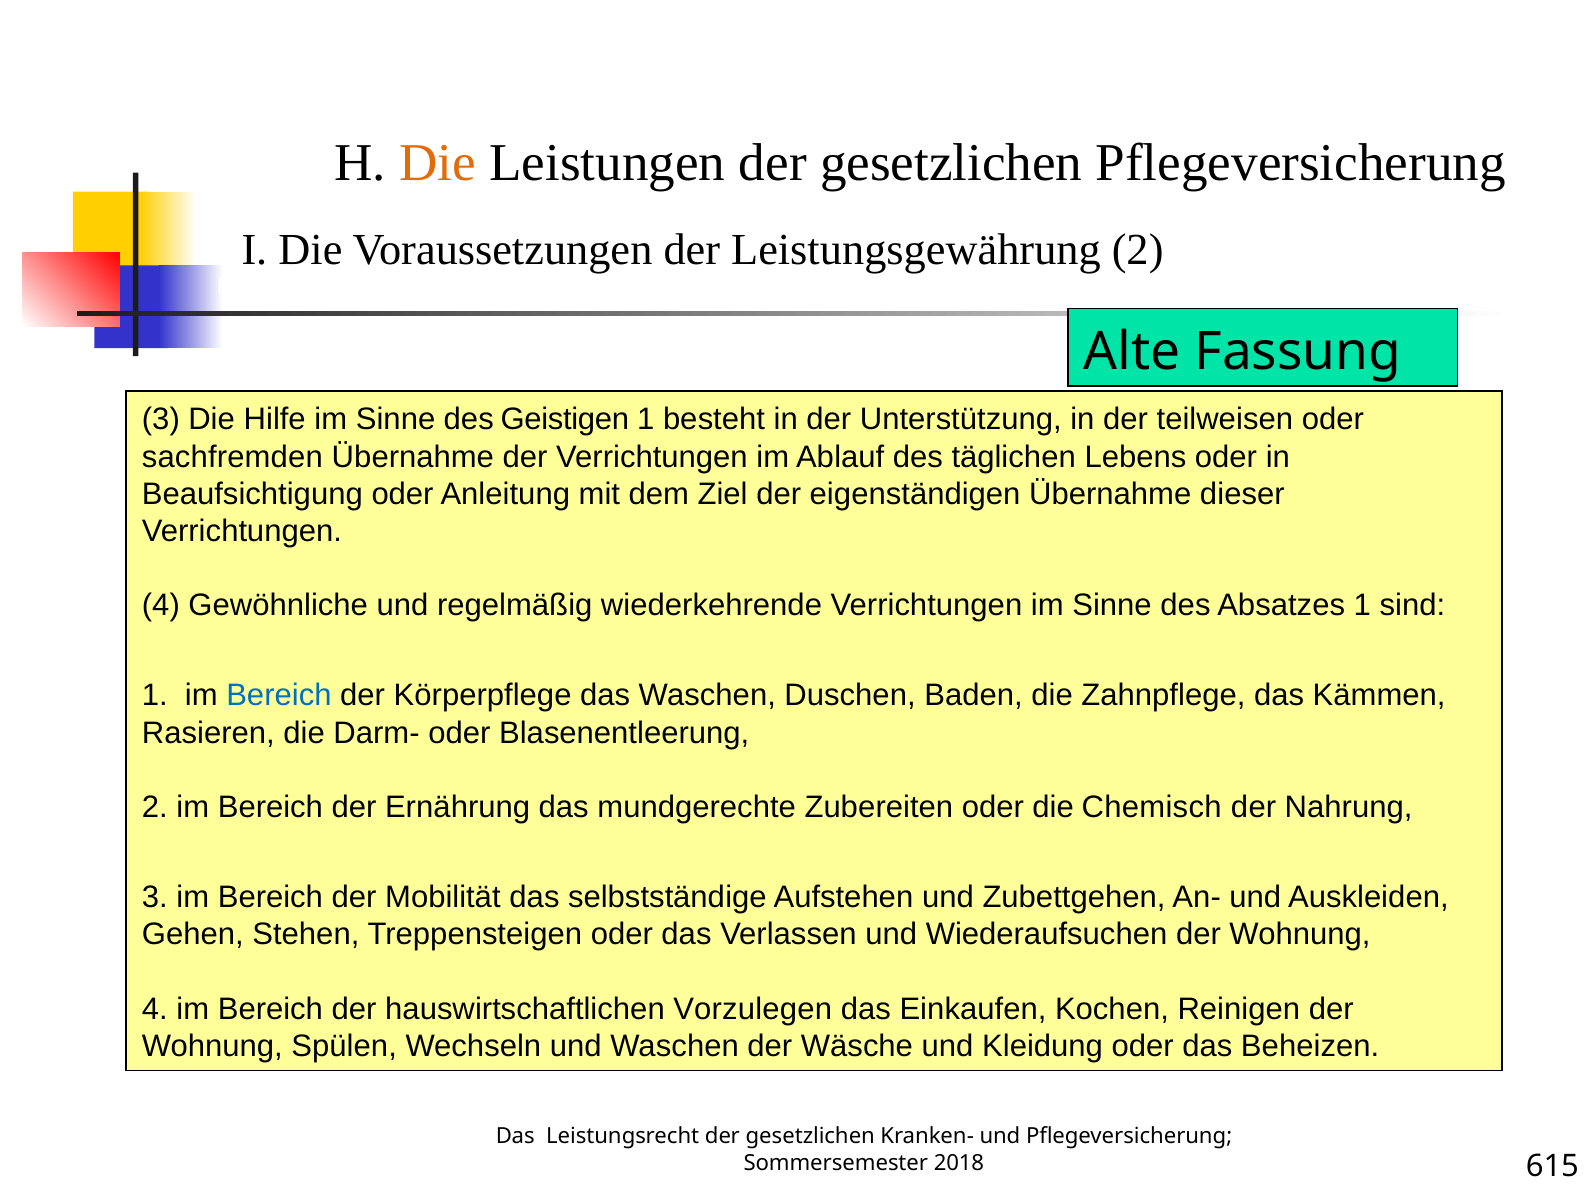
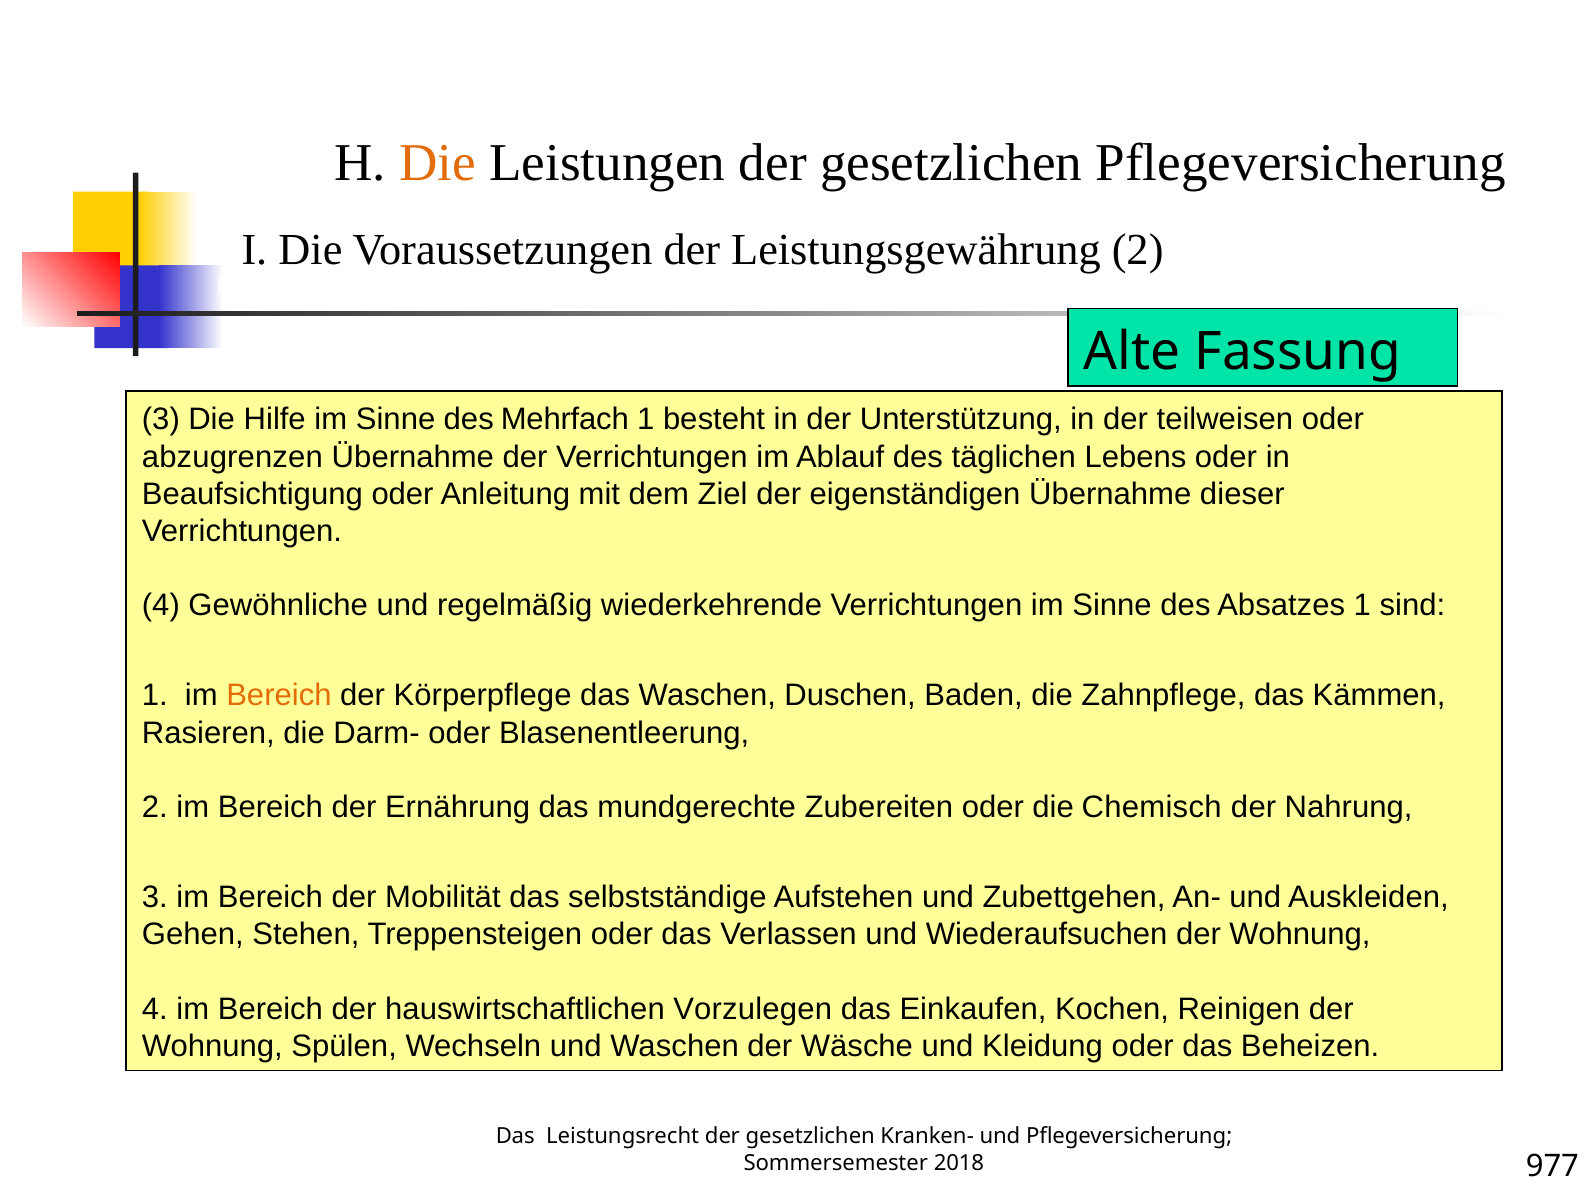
Geistigen: Geistigen -> Mehrfach
sachfremden: sachfremden -> abzugrenzen
Bereich at (279, 696) colour: blue -> orange
615: 615 -> 977
